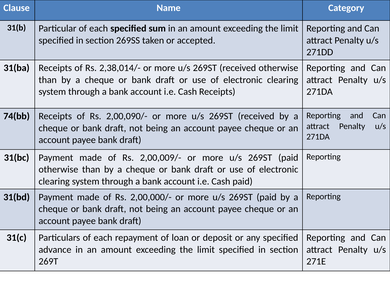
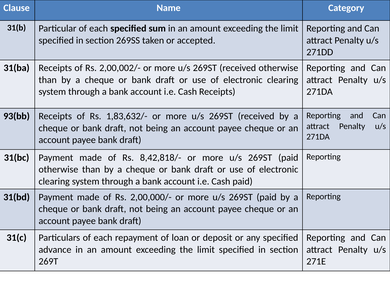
2,38,014/-: 2,38,014/- -> 2,00,002/-
74(bb: 74(bb -> 93(bb
2,00,090/-: 2,00,090/- -> 1,83,632/-
2,00,009/-: 2,00,009/- -> 8,42,818/-
